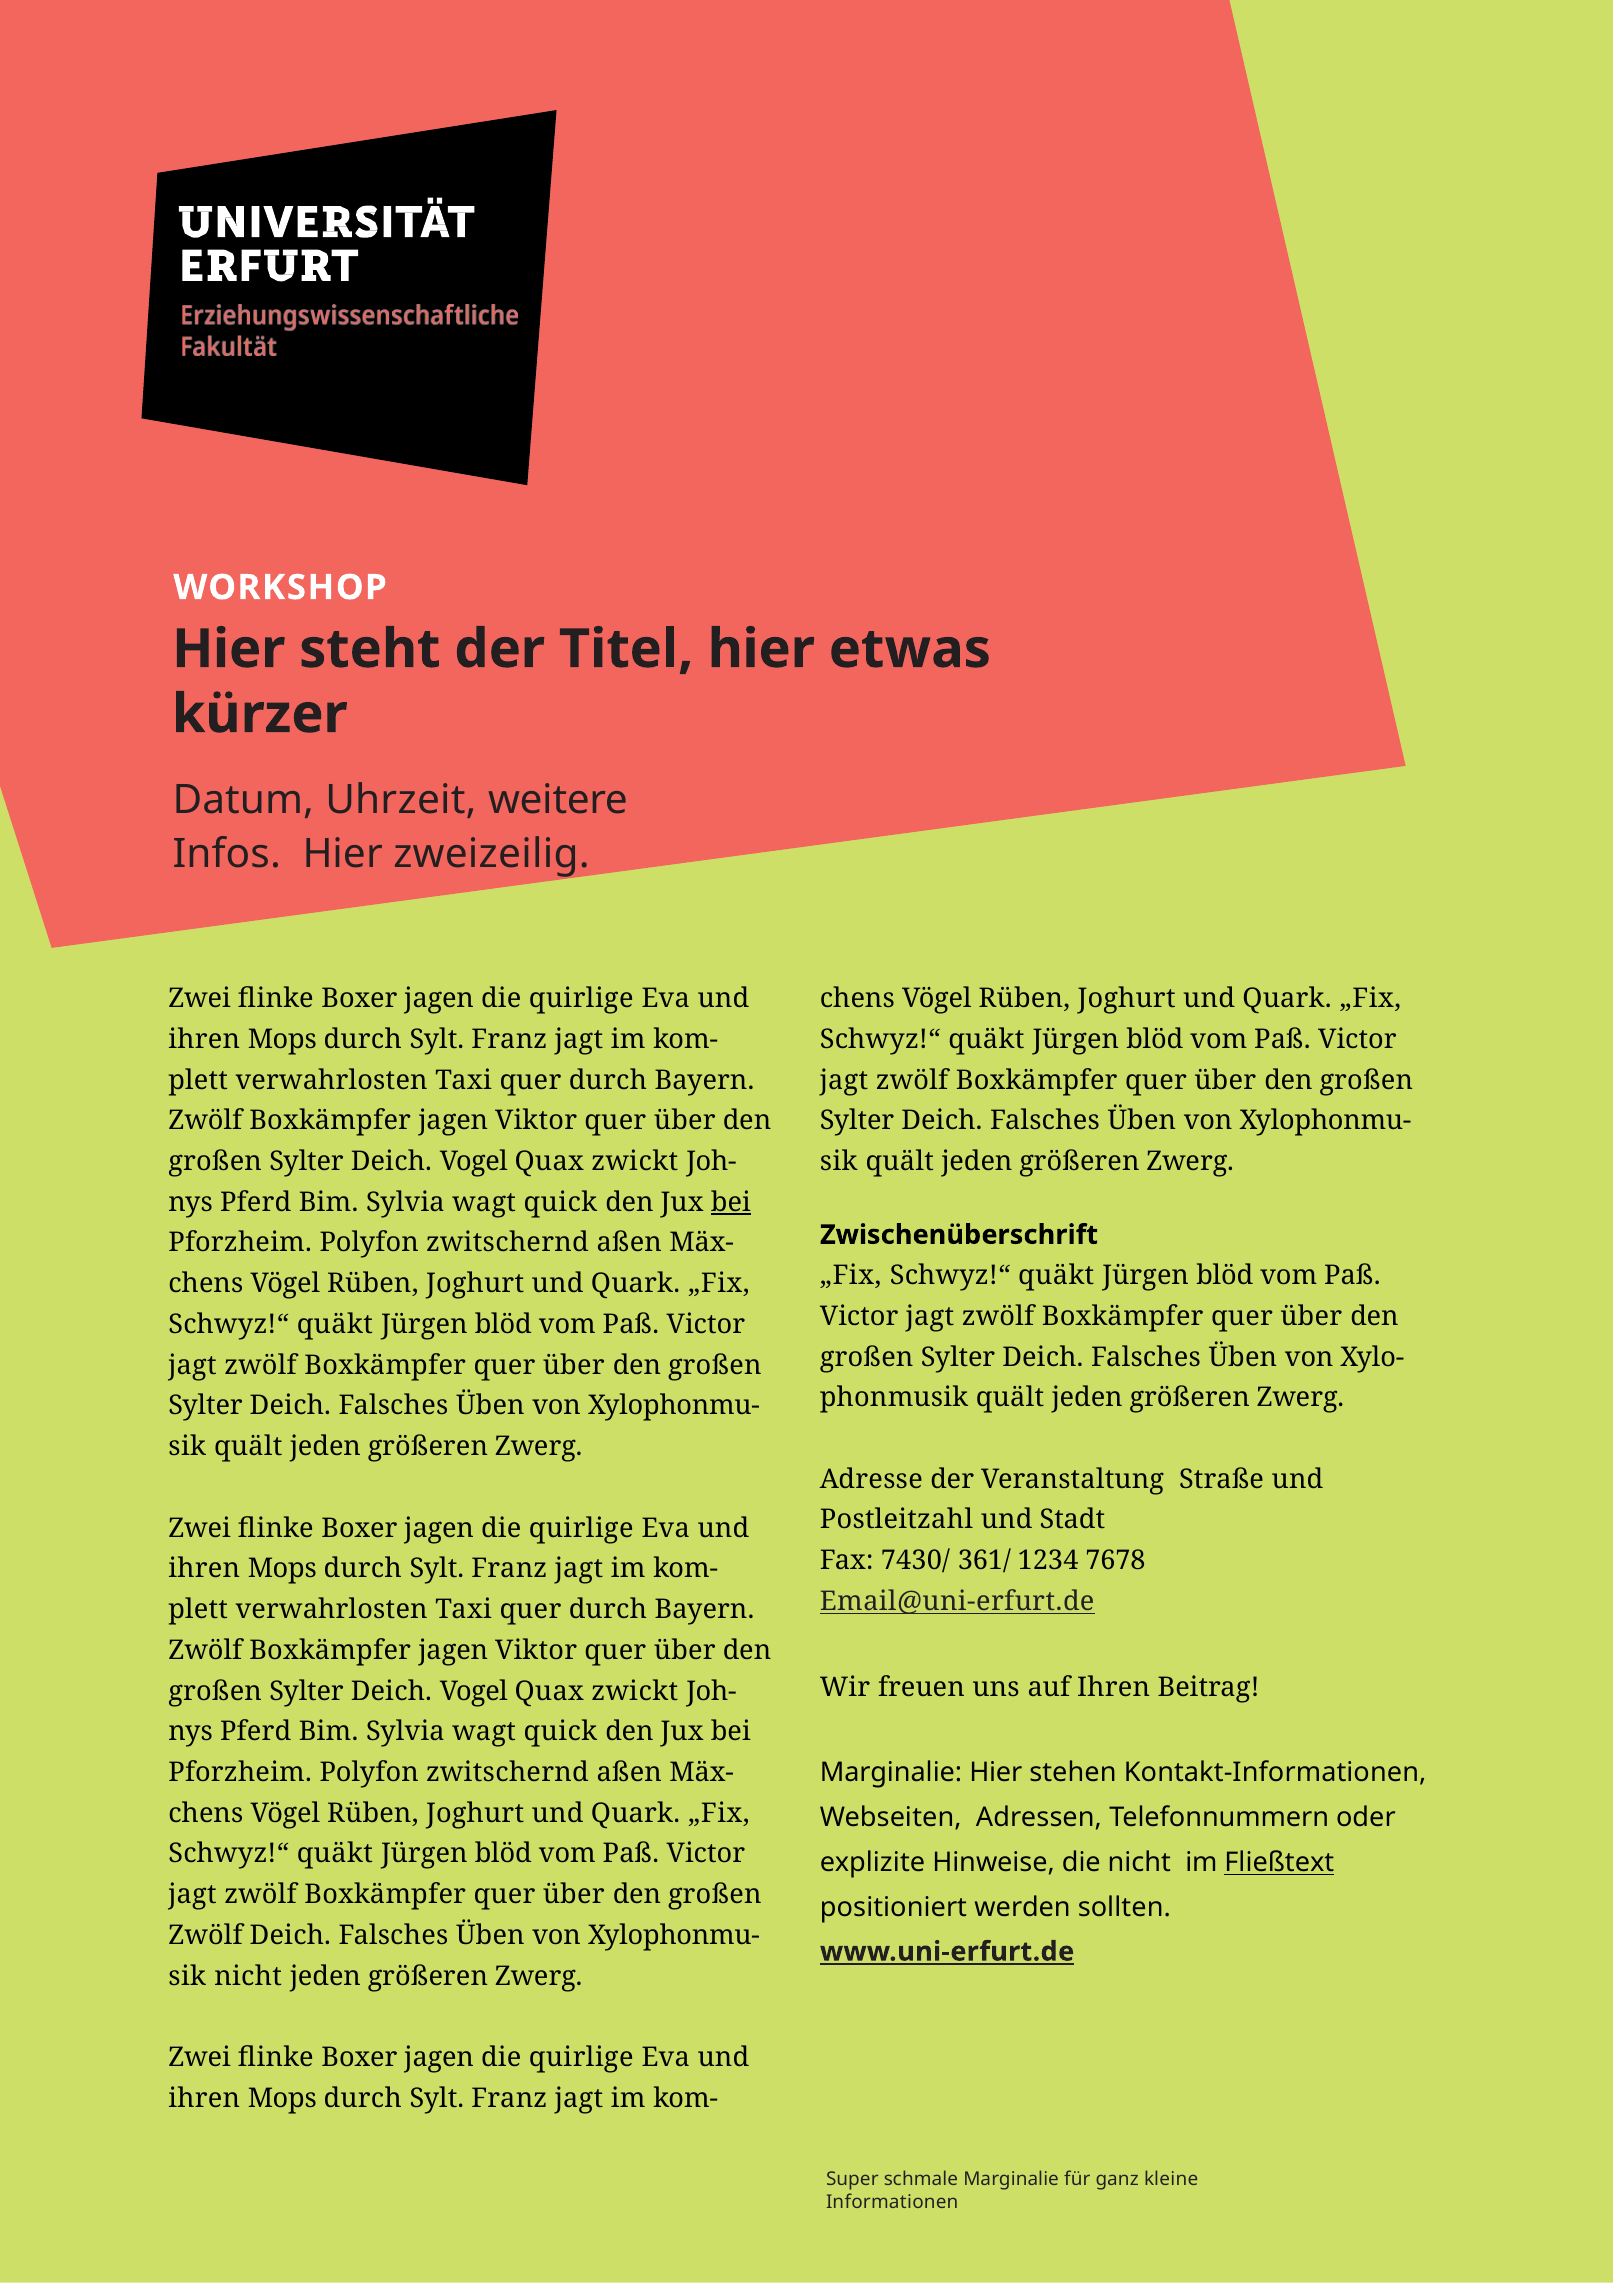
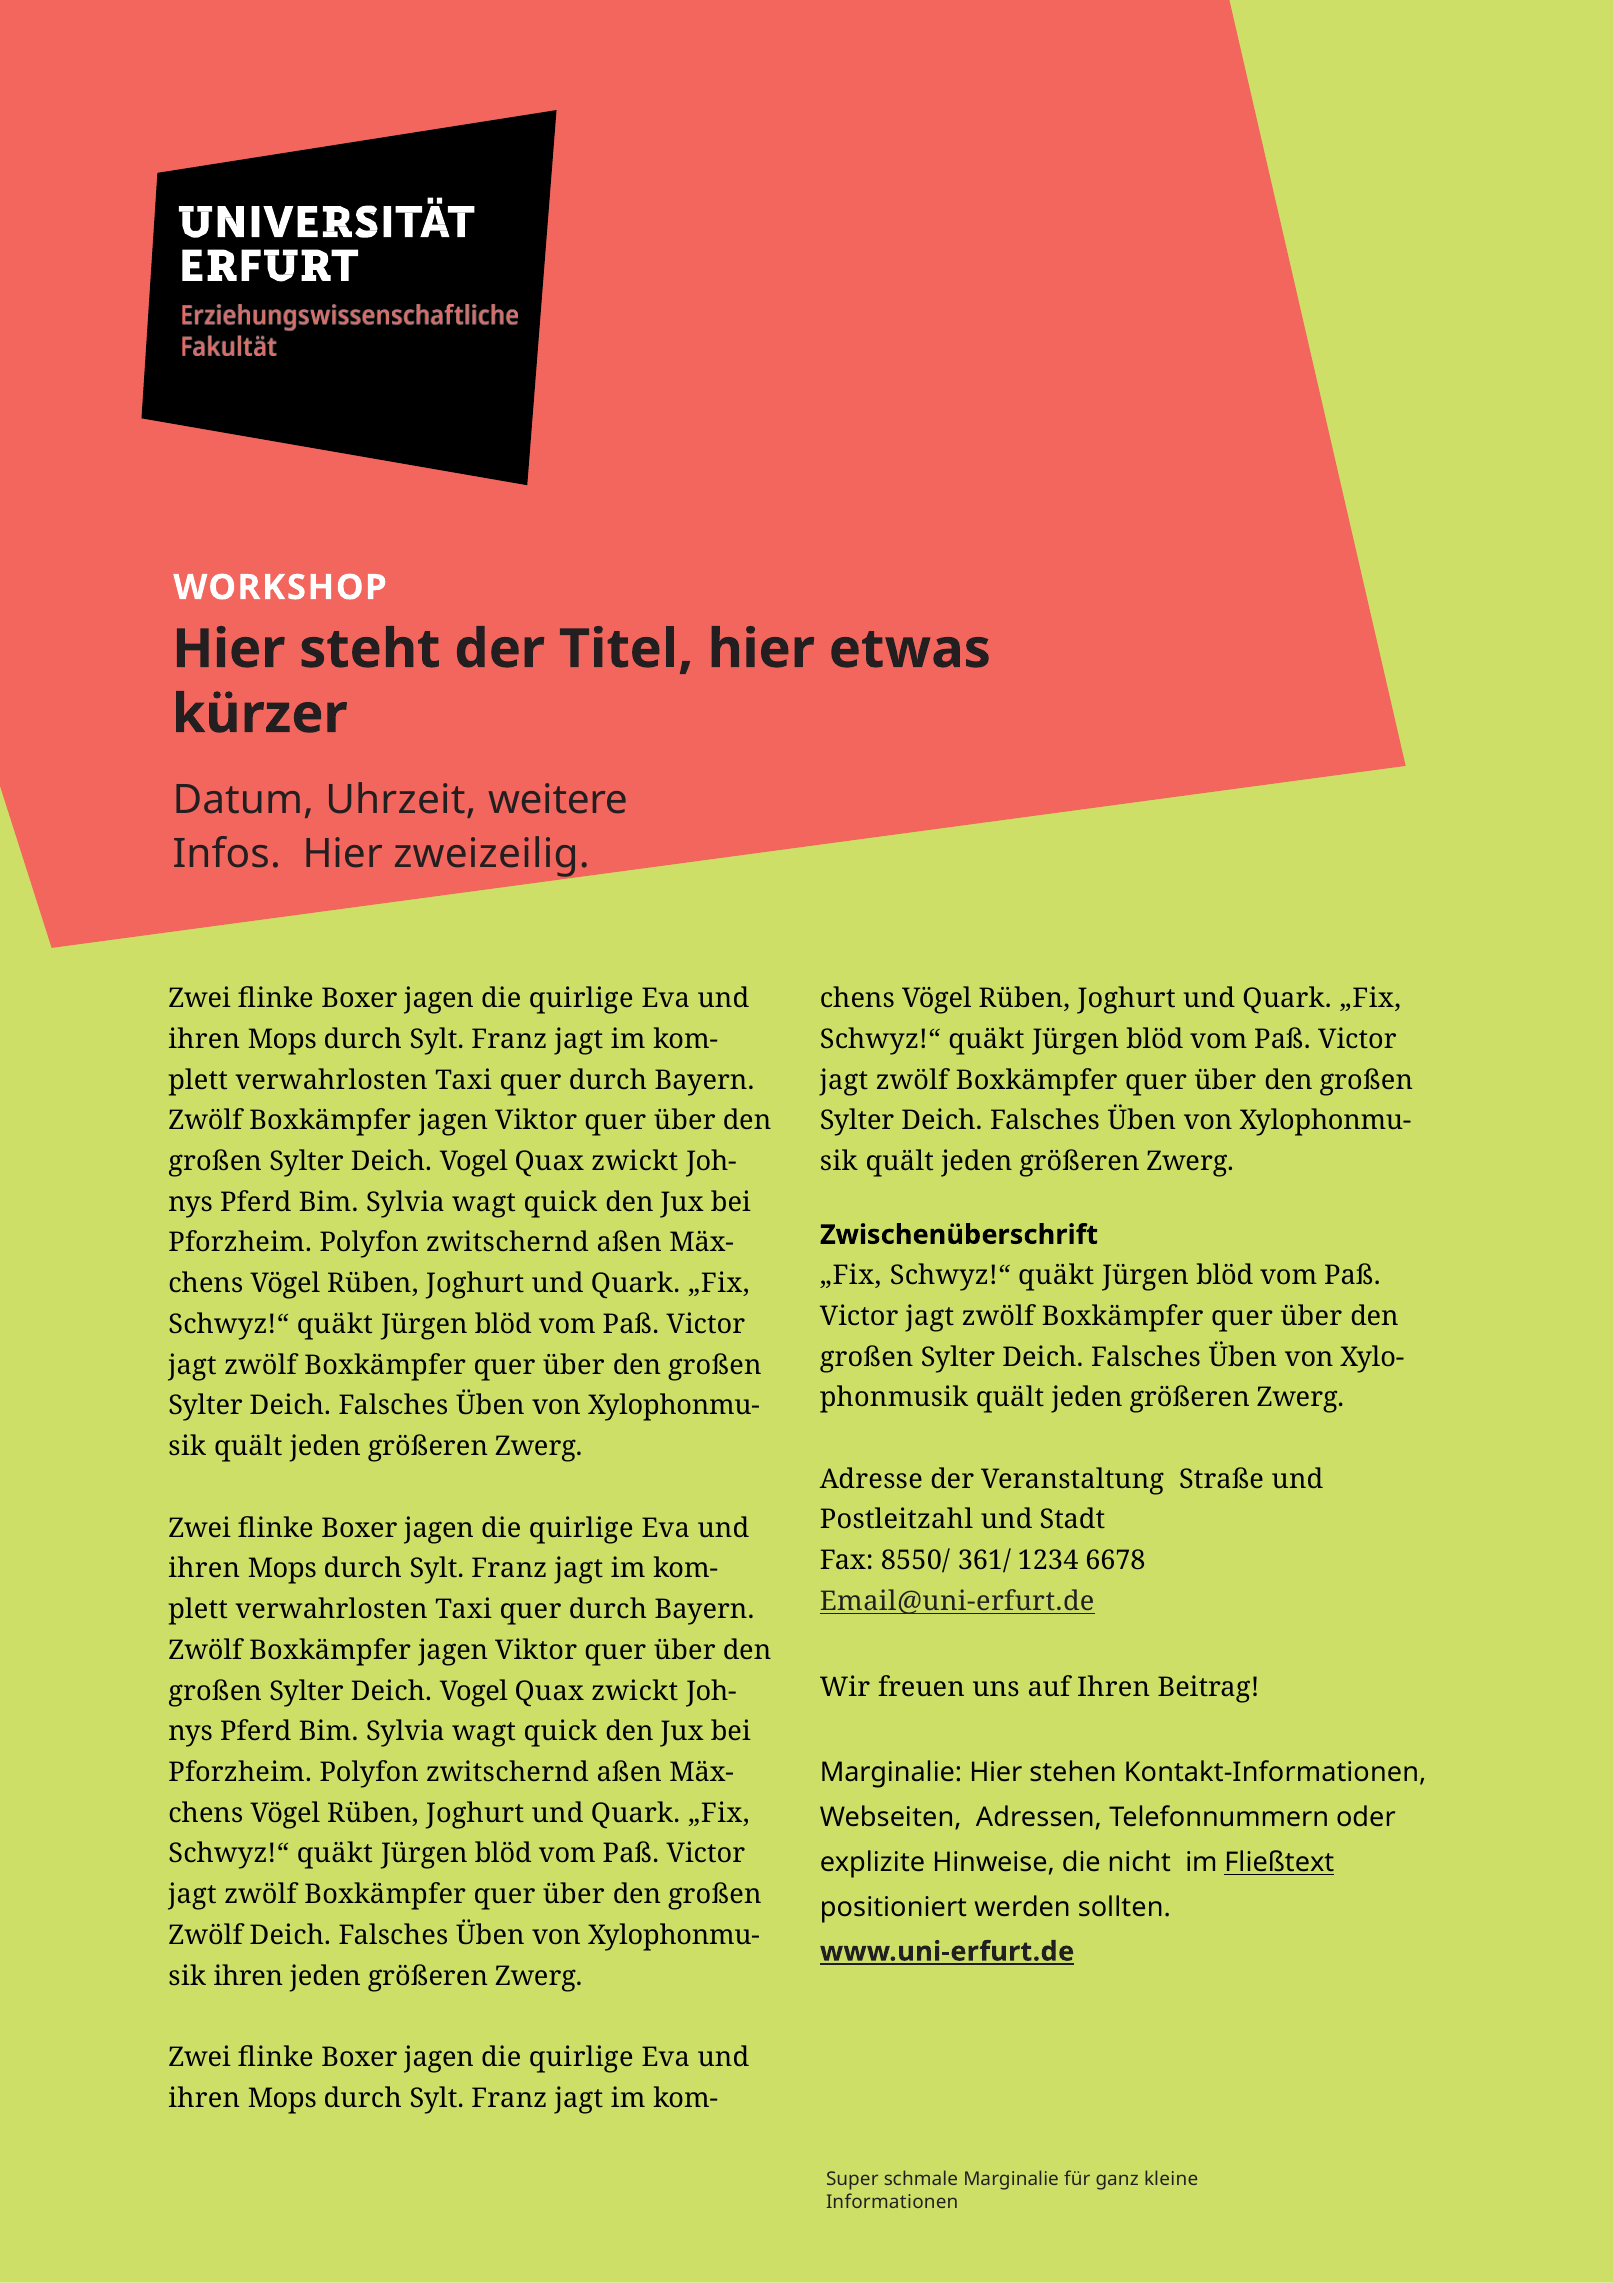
bei at (731, 1202) underline: present -> none
7430/: 7430/ -> 8550/
7678: 7678 -> 6678
sik nicht: nicht -> ihren
